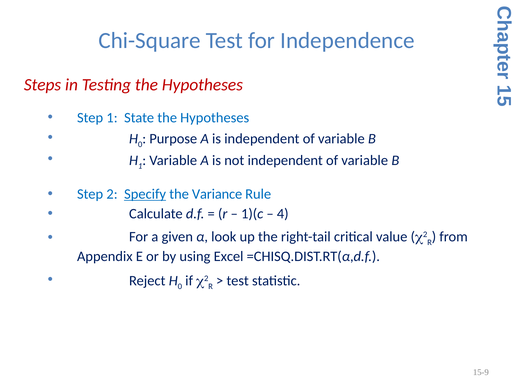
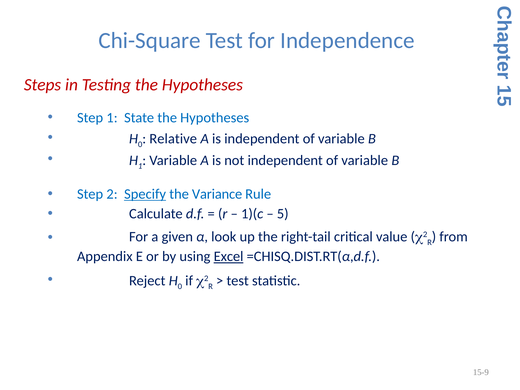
Purpose: Purpose -> Relative
4 at (283, 214): 4 -> 5
Excel underline: none -> present
